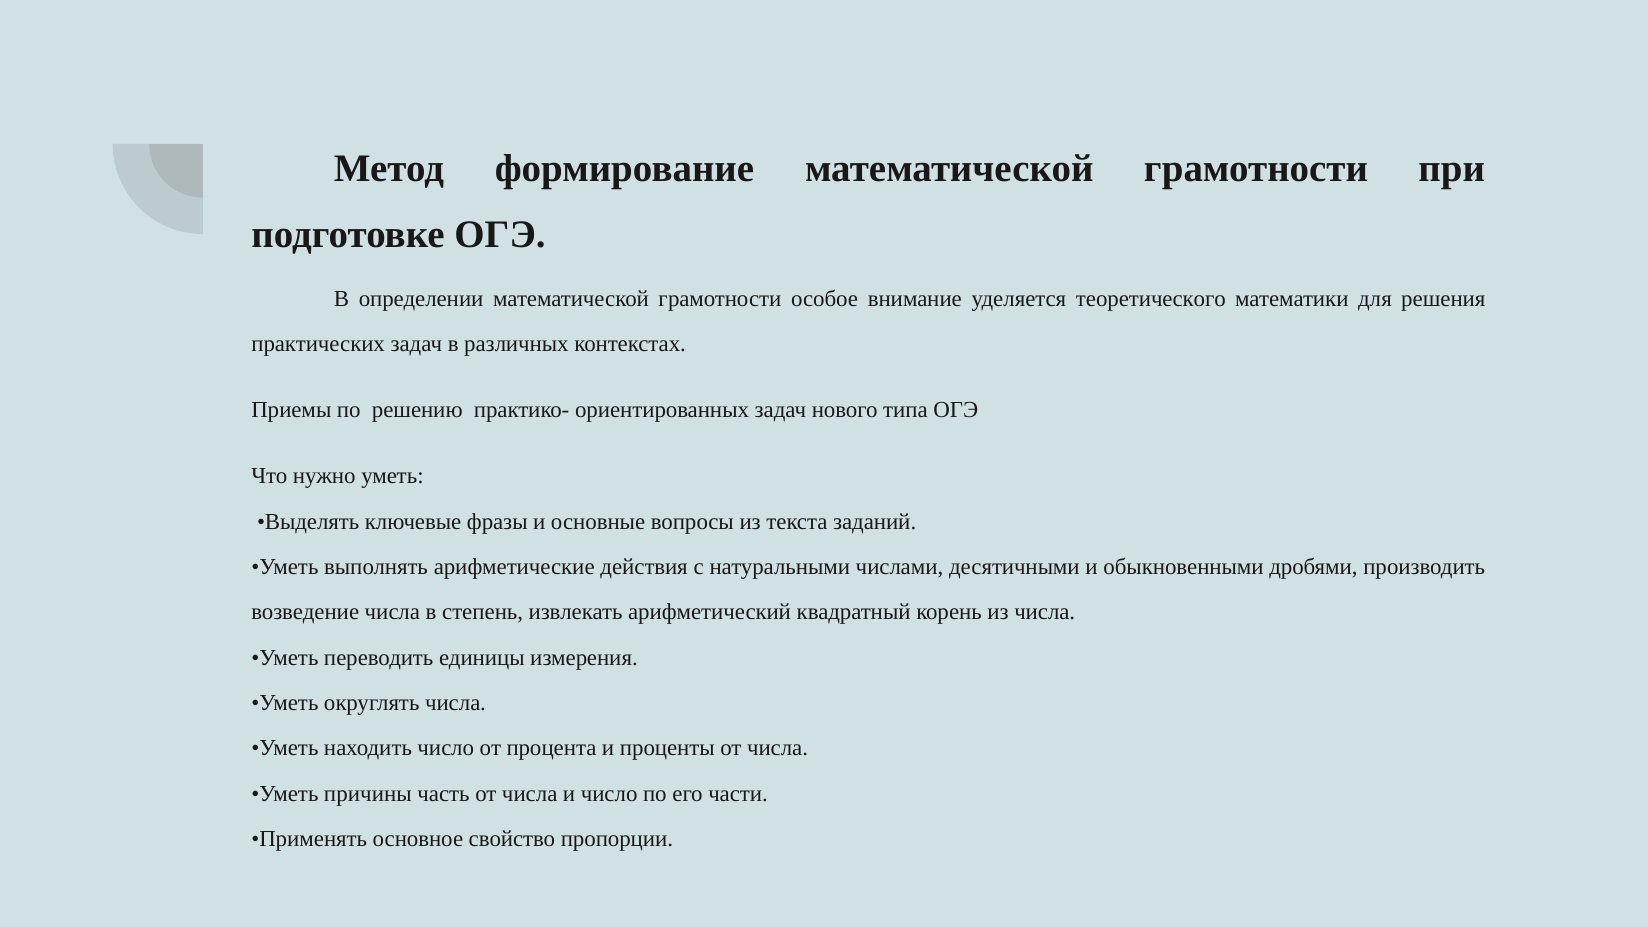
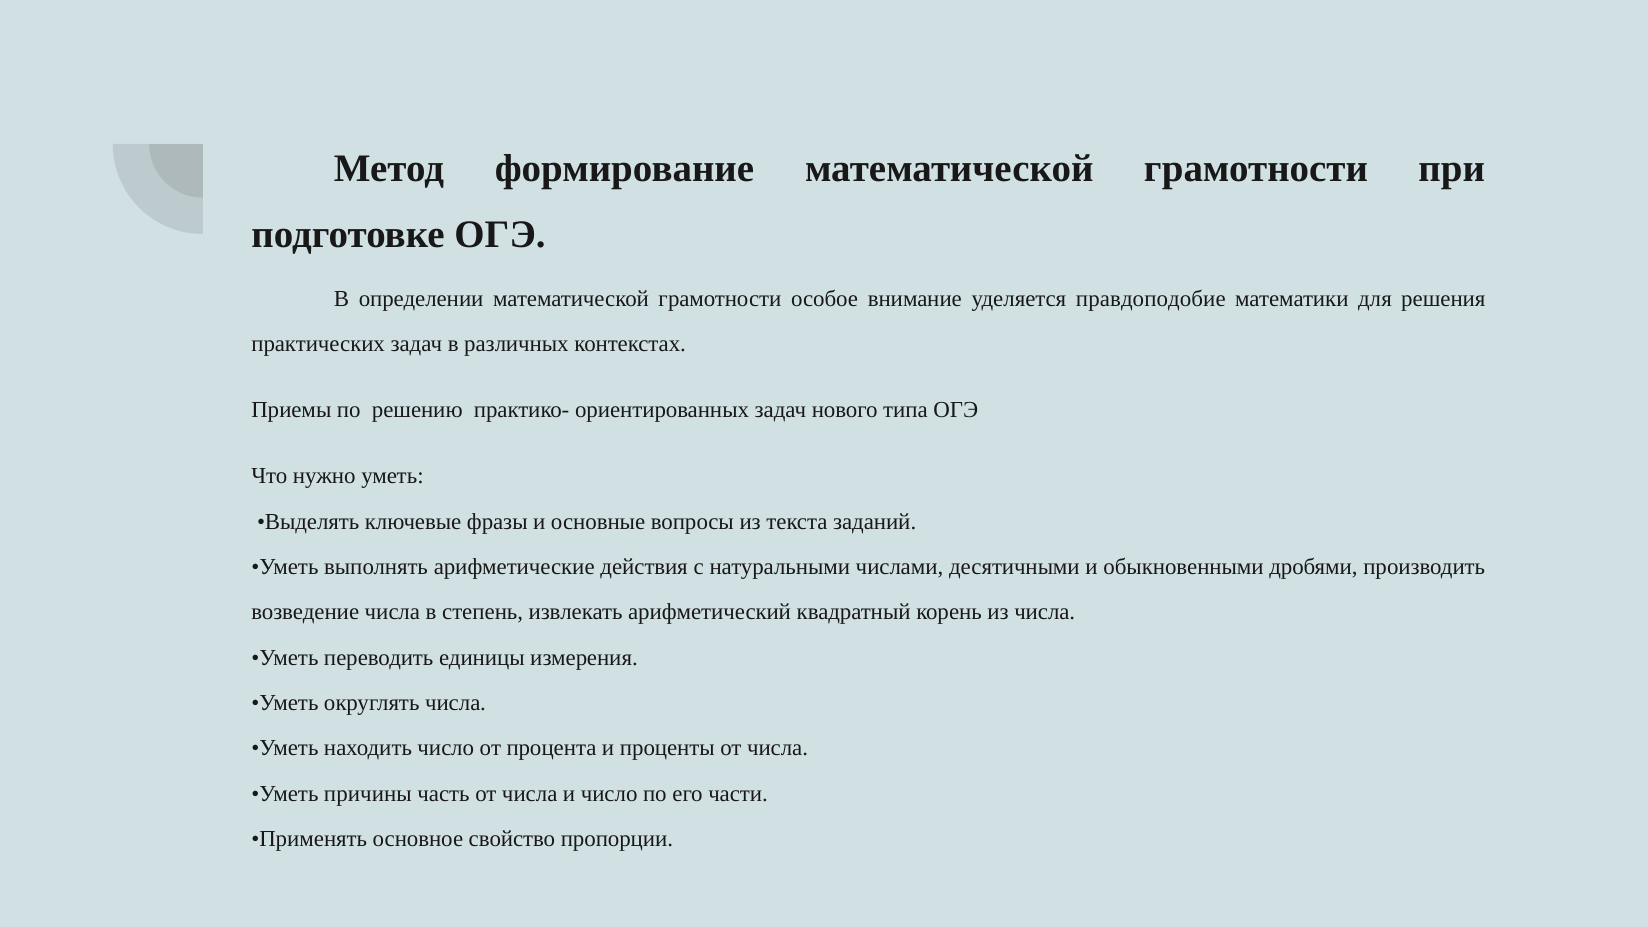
теоретического: теоретического -> правдоподобие
